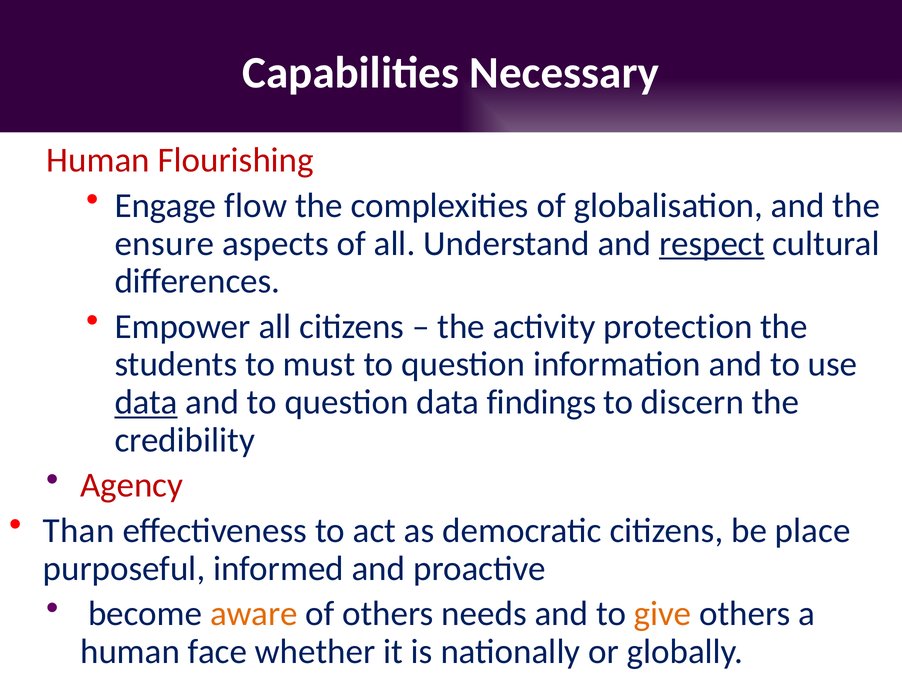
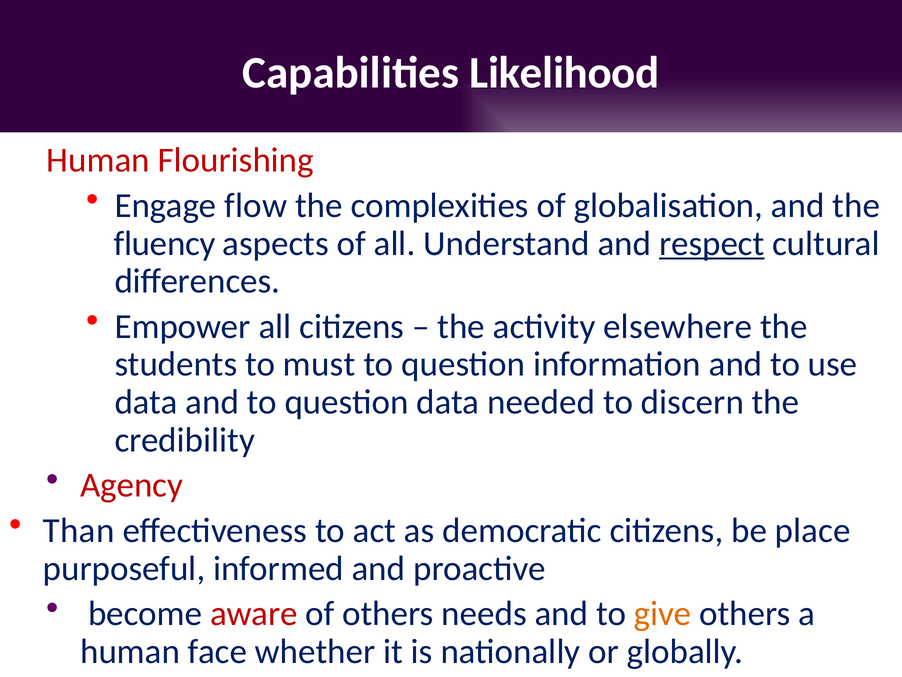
Necessary: Necessary -> Likelihood
ensure: ensure -> fluency
protection: protection -> elsewhere
data at (146, 402) underline: present -> none
findings: findings -> needed
aware colour: orange -> red
